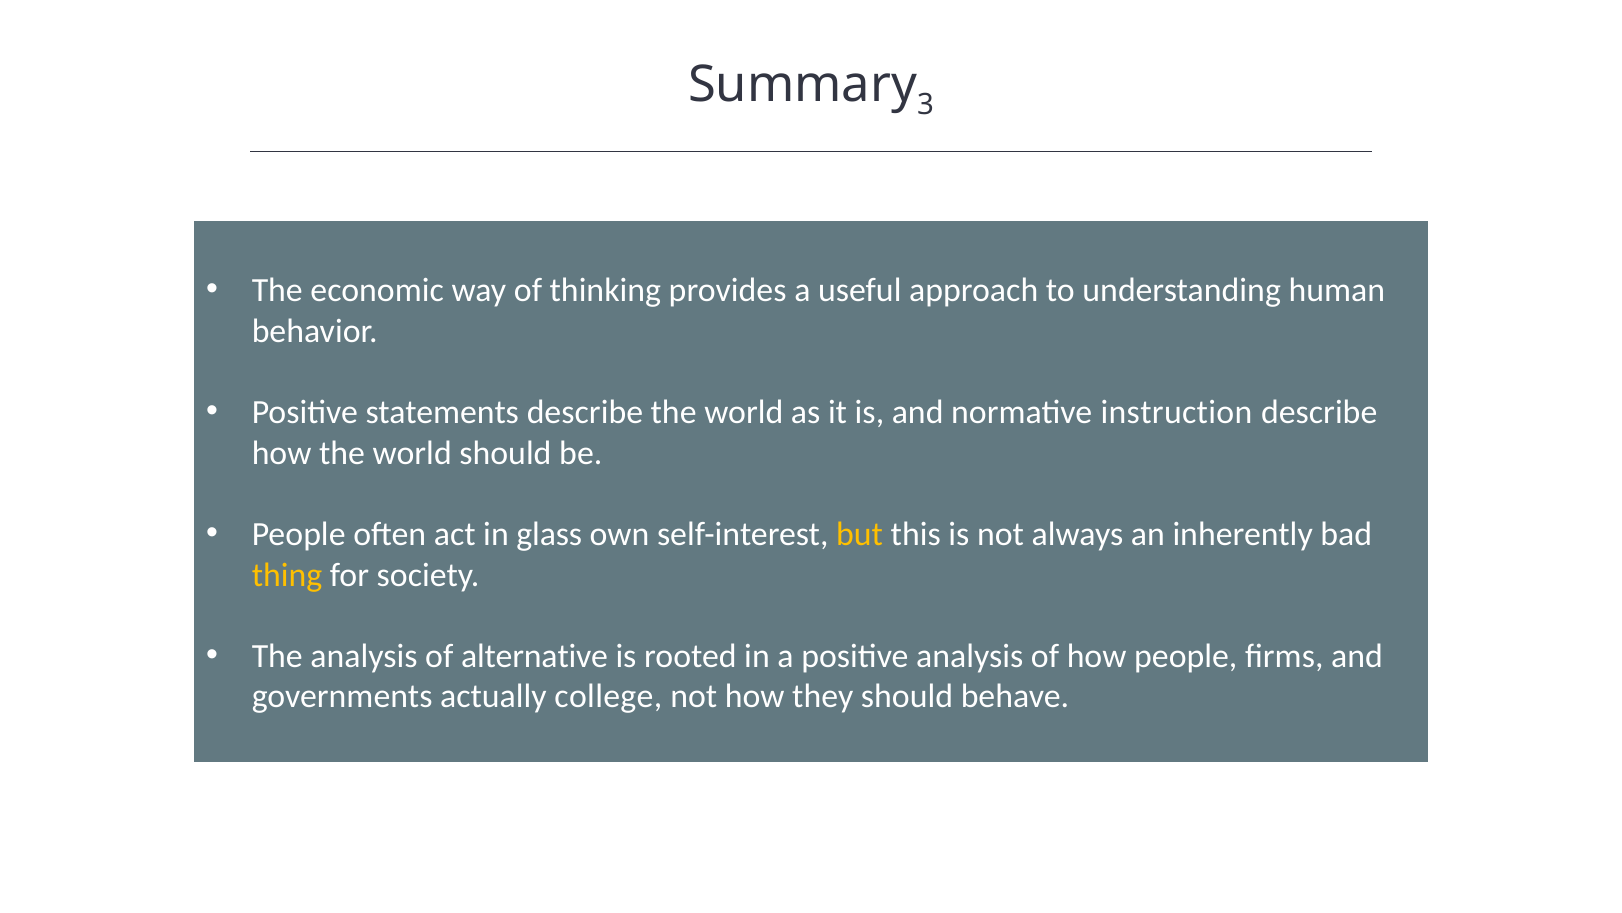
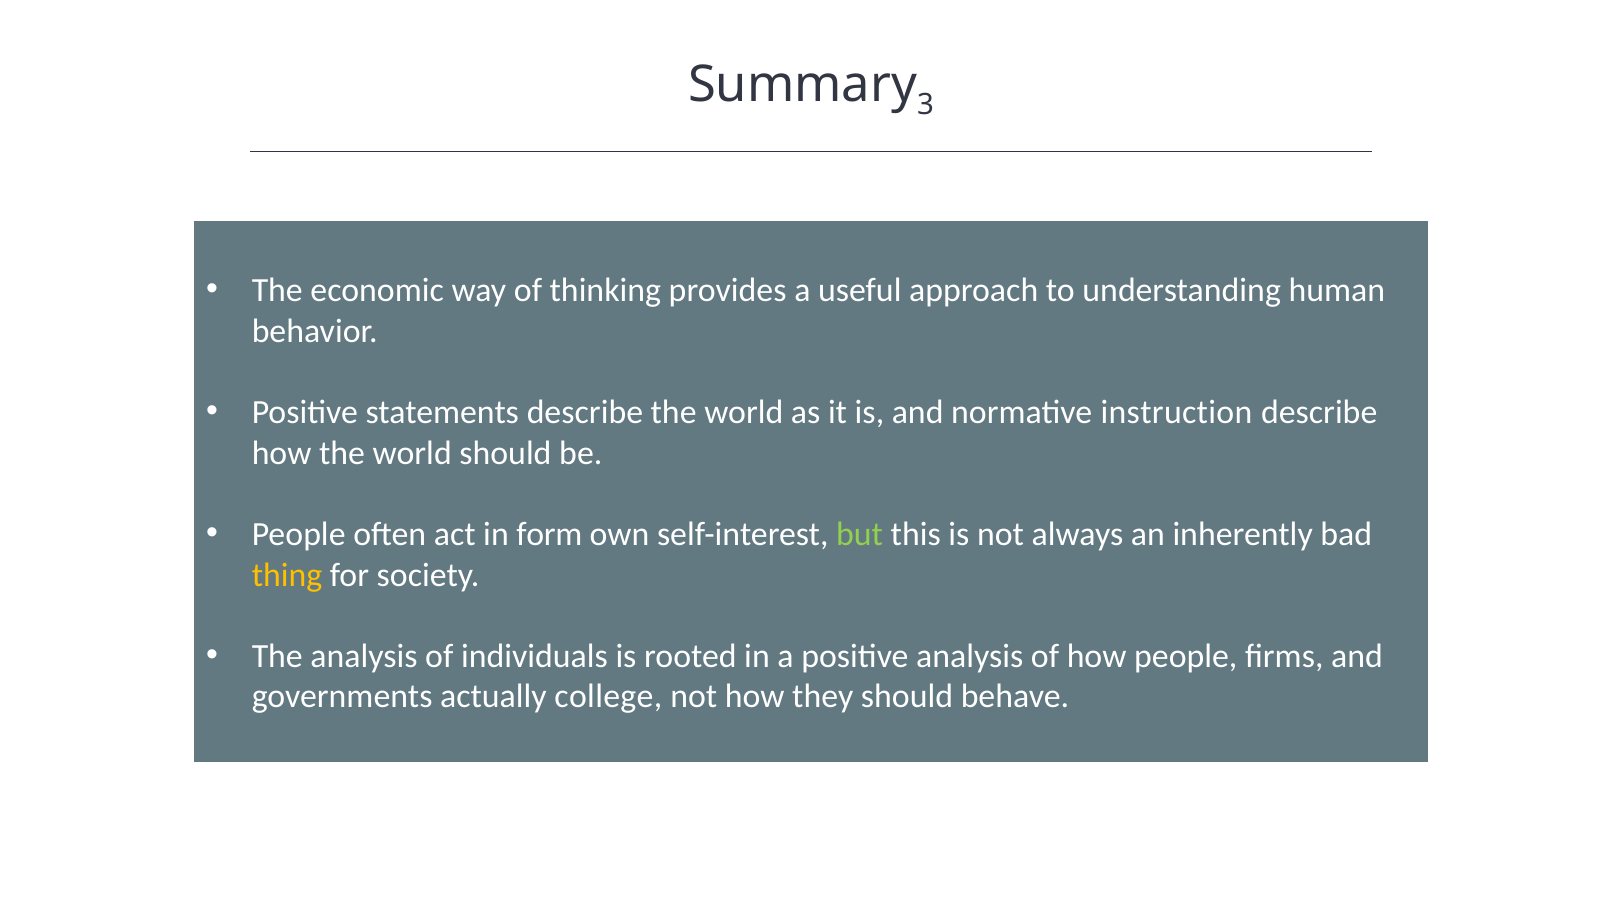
glass: glass -> form
but colour: yellow -> light green
alternative: alternative -> individuals
